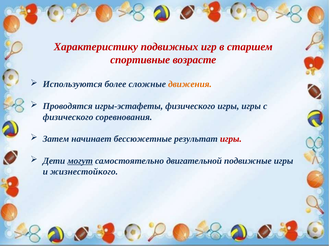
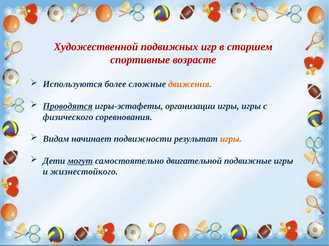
Характеристику: Характеристику -> Художественной
Проводятся underline: none -> present
игры-эстафеты физического: физического -> организации
Затем: Затем -> Видам
бессюжетные: бессюжетные -> подвижности
игры at (231, 139) colour: red -> orange
